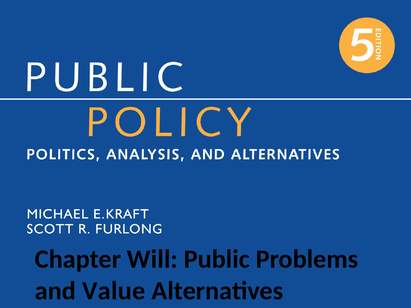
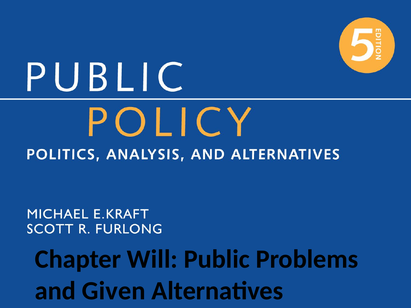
Value: Value -> Given
